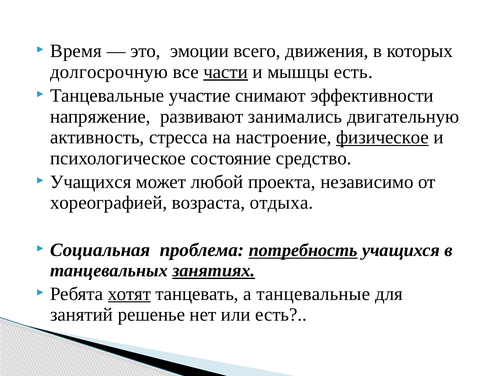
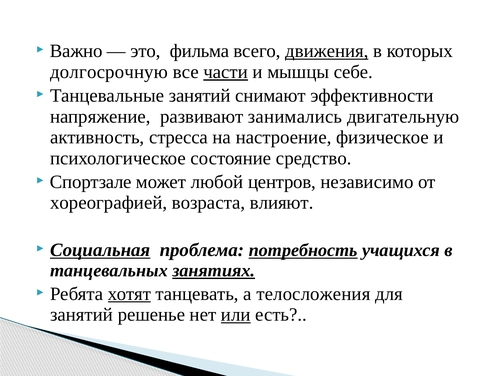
Время: Время -> Важно
эмоции: эмоции -> фильма
движения underline: none -> present
мышцы есть: есть -> себе
Танцевальные участие: участие -> занятий
физическое underline: present -> none
Учащихся at (91, 182): Учащихся -> Спортзале
проекта: проекта -> центров
отдыха: отдыха -> влияют
Социальная underline: none -> present
а танцевальные: танцевальные -> телосложения
или underline: none -> present
